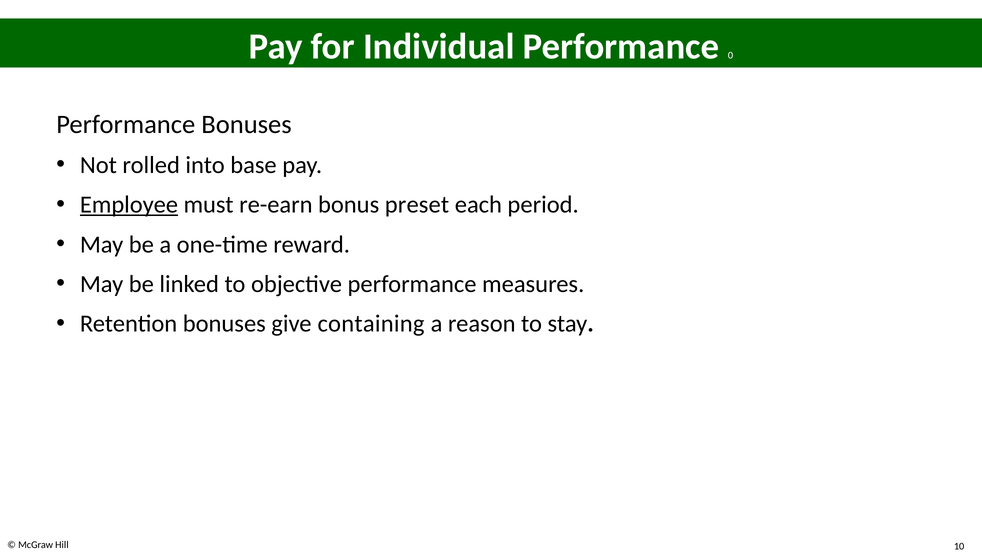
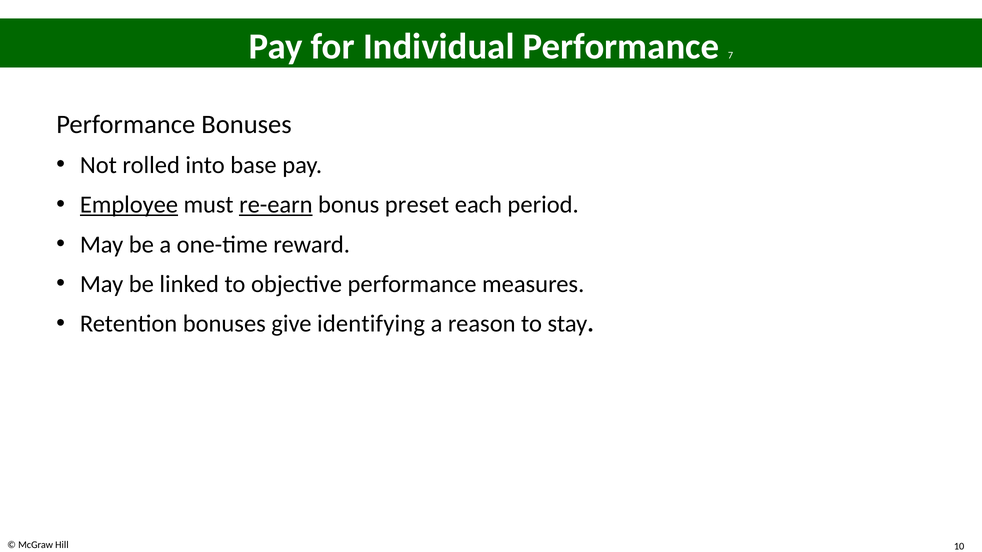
0: 0 -> 7
re-earn underline: none -> present
containing: containing -> identifying
